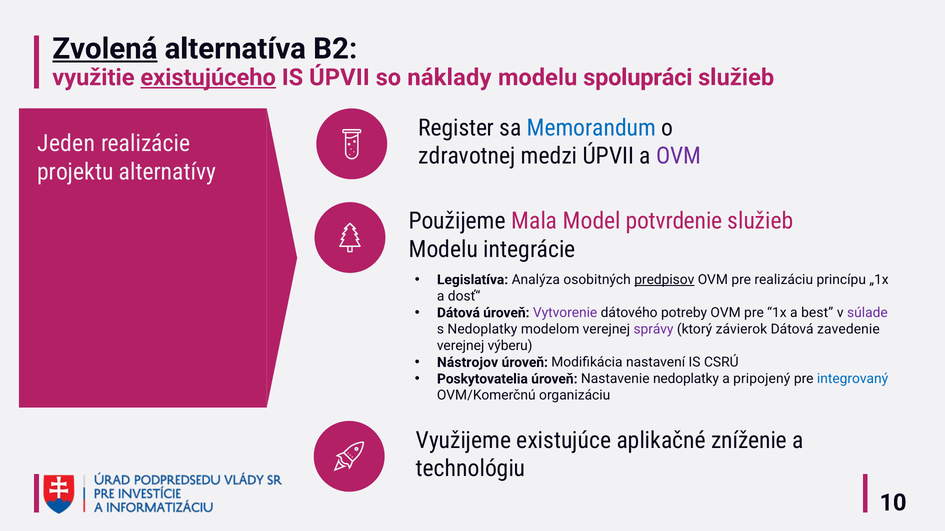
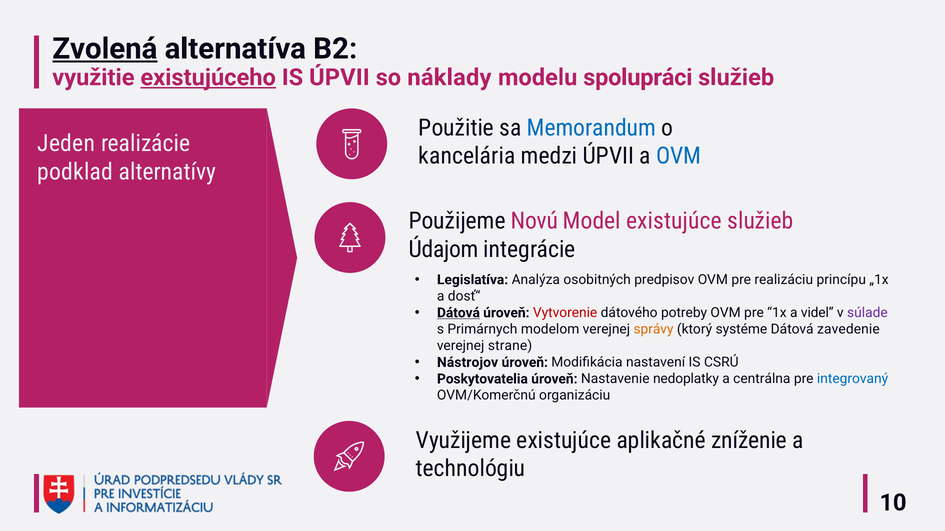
Register: Register -> Použitie
zdravotnej: zdravotnej -> kancelária
OVM at (679, 156) colour: purple -> blue
projektu: projektu -> podklad
Mala: Mala -> Novú
Model potvrdenie: potvrdenie -> existujúce
Modelu at (443, 250): Modelu -> Údajom
predpisov underline: present -> none
Dátová at (458, 313) underline: none -> present
Vytvorenie colour: purple -> red
best: best -> videl
s Nedoplatky: Nedoplatky -> Primárnych
správy colour: purple -> orange
závierok: závierok -> systéme
výberu: výberu -> strane
pripojený: pripojený -> centrálna
